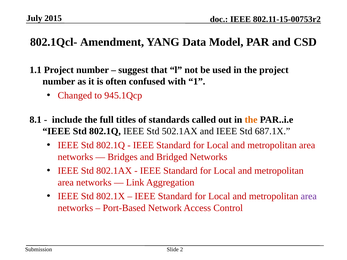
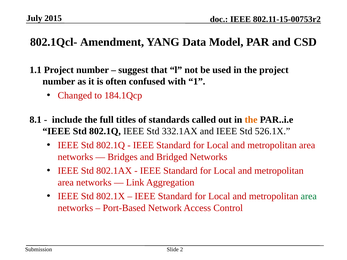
945.1Qcp: 945.1Qcp -> 184.1Qcp
502.1AX: 502.1AX -> 332.1AX
687.1X: 687.1X -> 526.1X
area at (309, 197) colour: purple -> green
